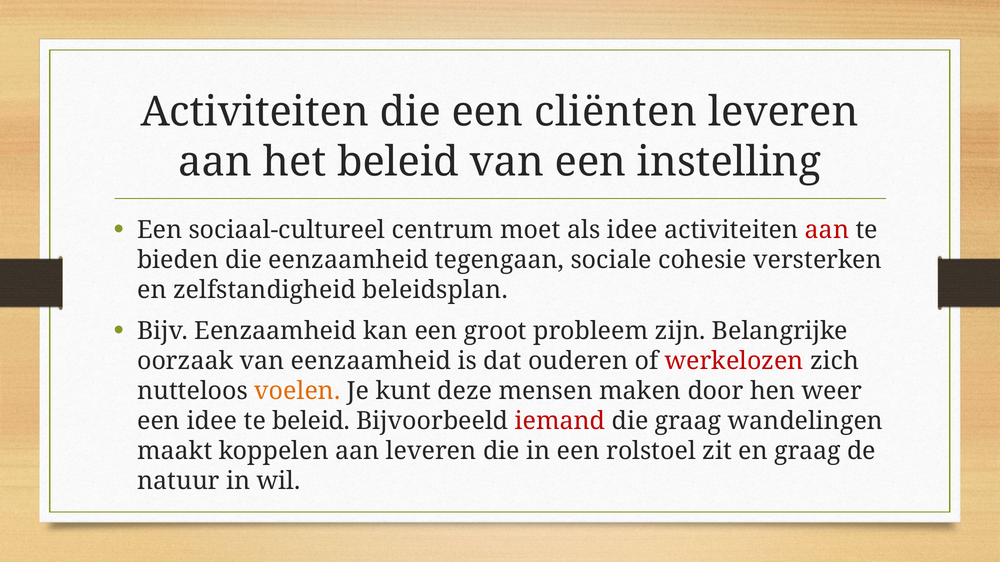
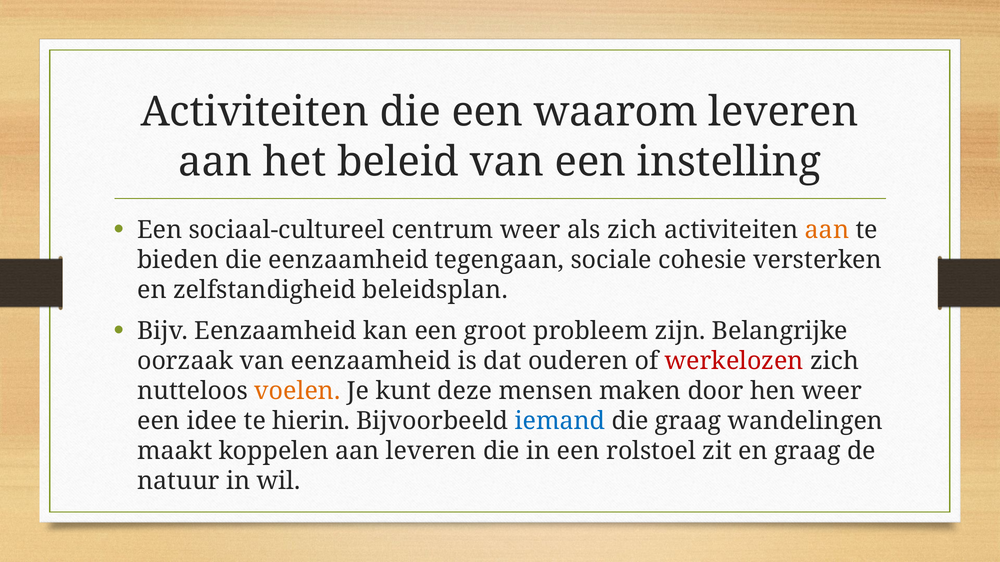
cliënten: cliënten -> waarom
centrum moet: moet -> weer
als idee: idee -> zich
aan at (827, 230) colour: red -> orange
te beleid: beleid -> hierin
iemand colour: red -> blue
